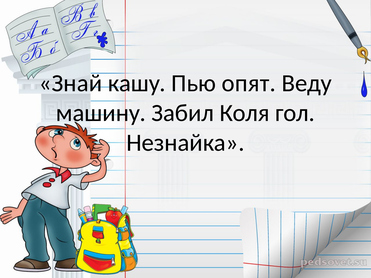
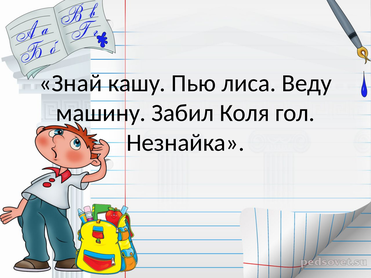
опят: опят -> лиса
